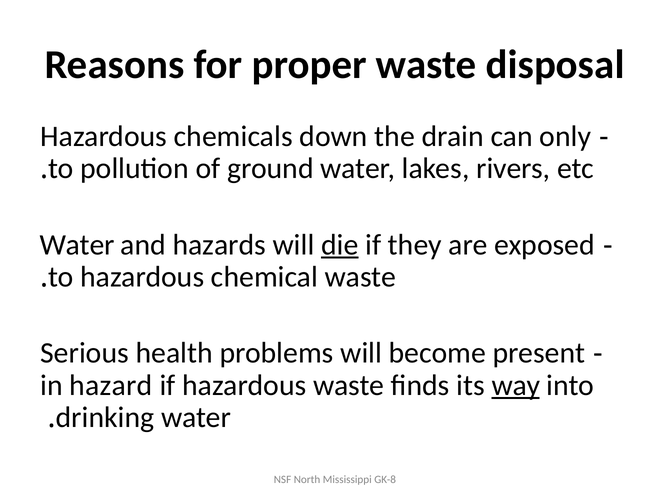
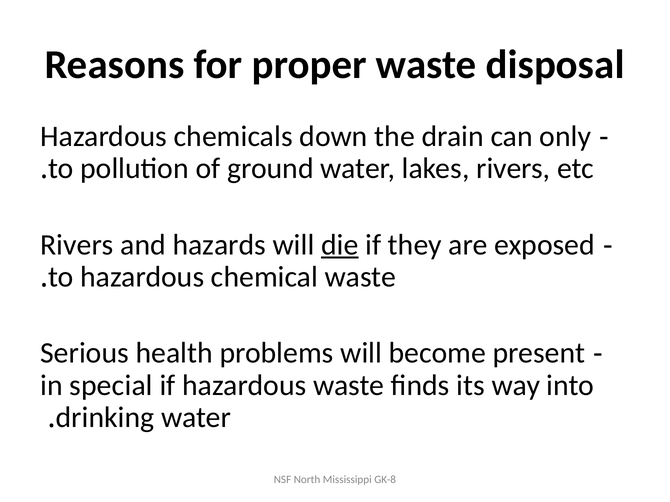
Water at (77, 245): Water -> Rivers
hazard: hazard -> special
way underline: present -> none
